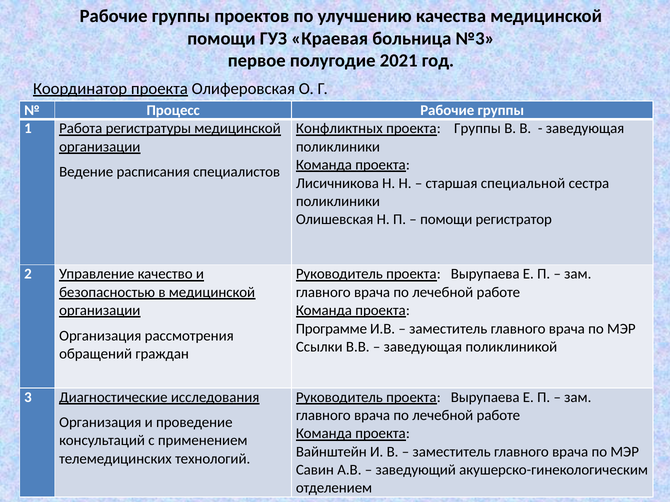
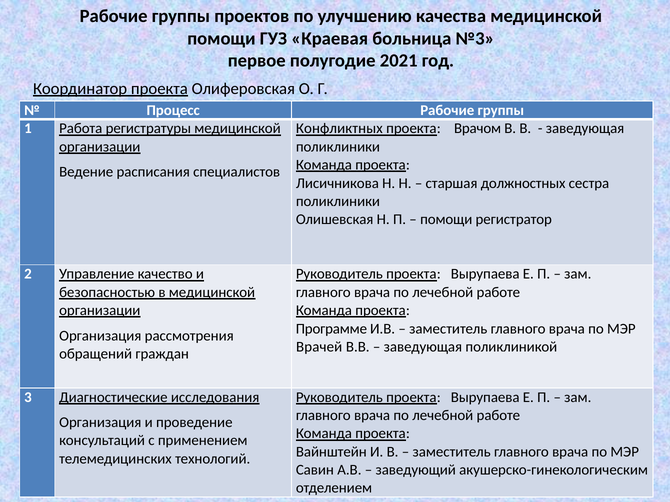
проекта Группы: Группы -> Врачом
специальной: специальной -> должностных
Ссылки: Ссылки -> Врачей
